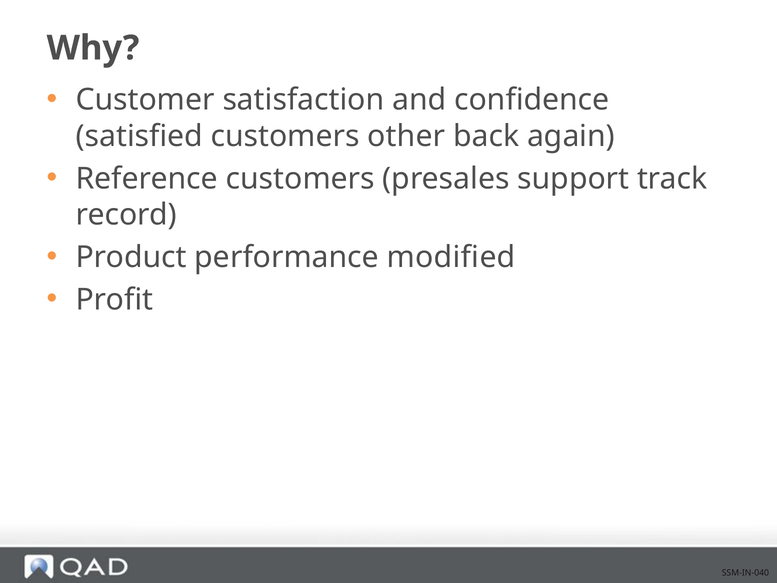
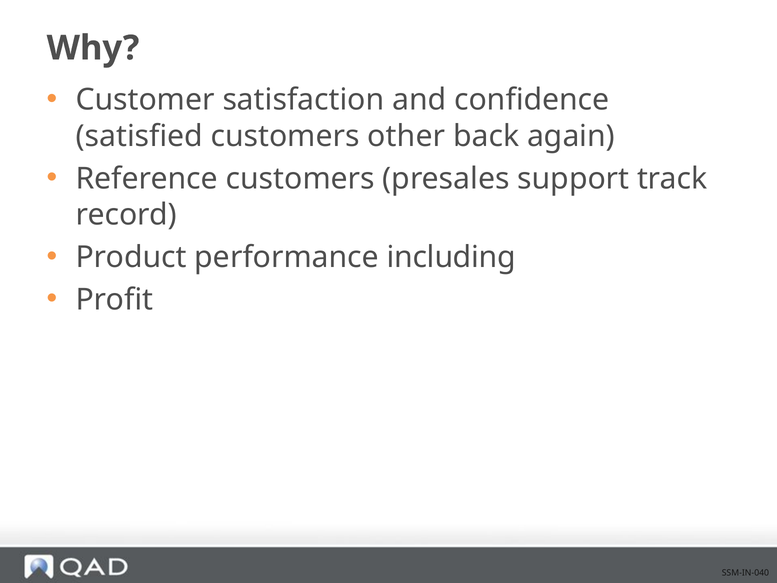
modified: modified -> including
